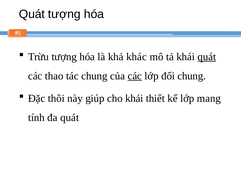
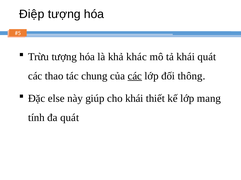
Quát at (32, 14): Quát -> Điệp
quát at (207, 57) underline: present -> none
đối chung: chung -> thông
thôi: thôi -> else
